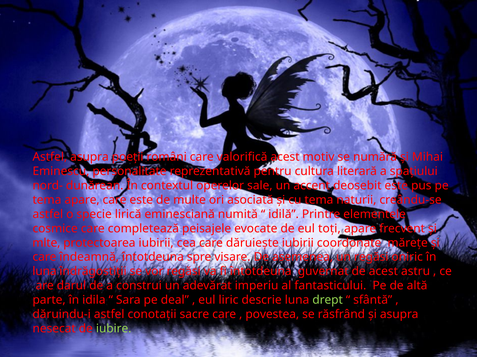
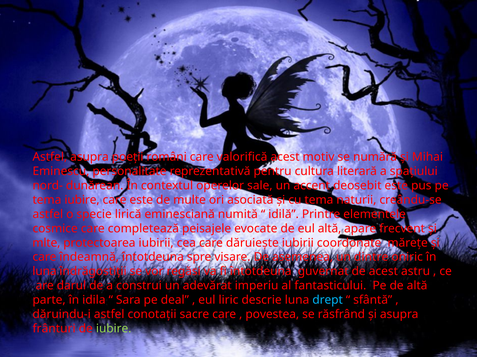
tema apare: apare -> iubire
eul toţi: toţi -> altă
un regăsi: regăsi -> dintre
drept colour: light green -> light blue
nesecat: nesecat -> frânturi
